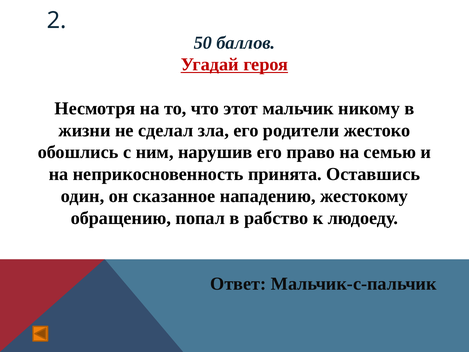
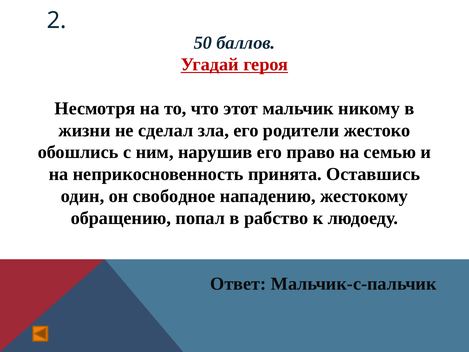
сказанное: сказанное -> свободное
